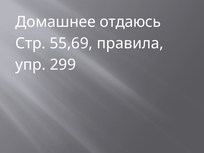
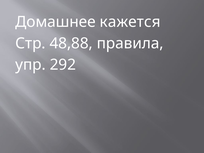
отдаюсь: отдаюсь -> кажется
55,69: 55,69 -> 48,88
299: 299 -> 292
